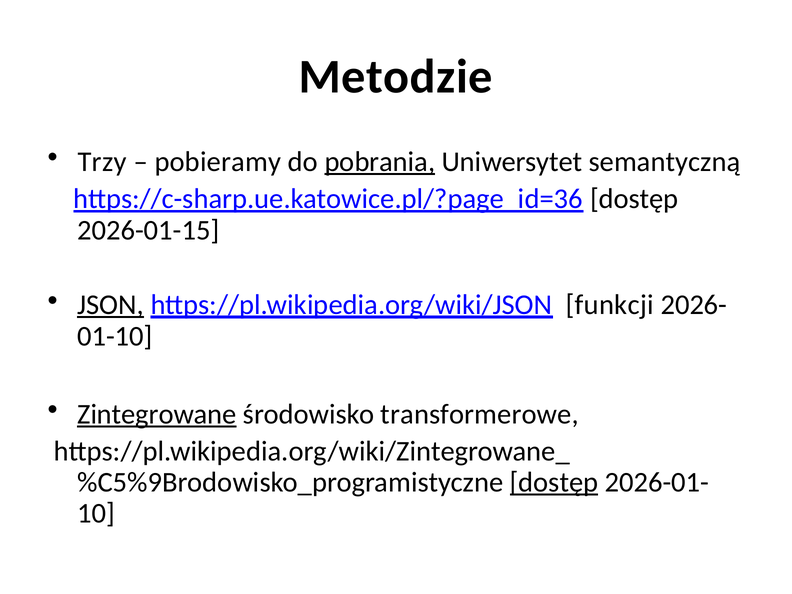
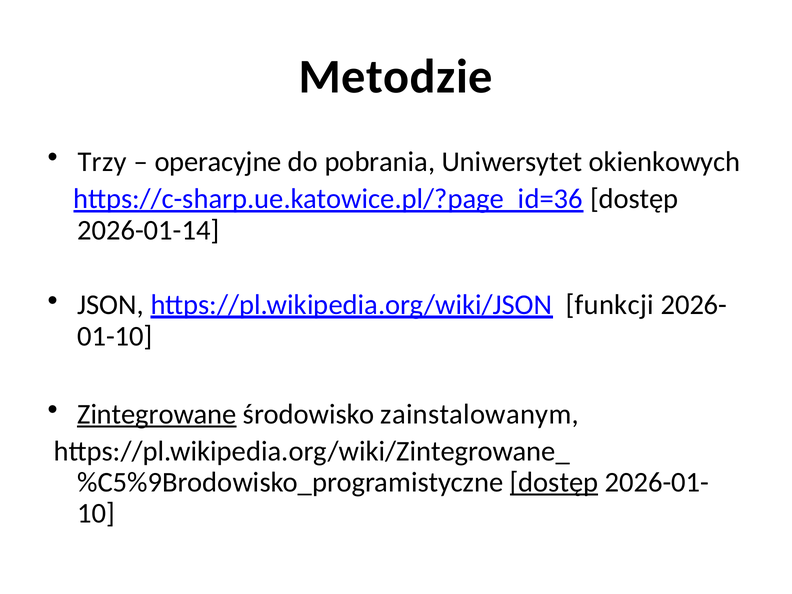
pobieramy: pobieramy -> operacyjne
pobrania underline: present -> none
semantyczną: semantyczną -> okienkowych
2026-01-15: 2026-01-15 -> 2026-01-14
JSON underline: present -> none
transformerowe: transformerowe -> zainstalowanym
